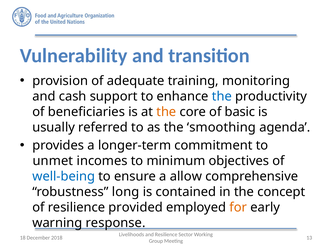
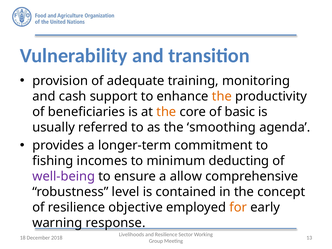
the at (222, 96) colour: blue -> orange
unmet: unmet -> fishing
objectives: objectives -> deducting
well‐being colour: blue -> purple
long: long -> level
provided: provided -> objective
